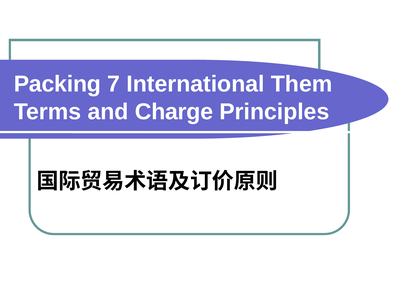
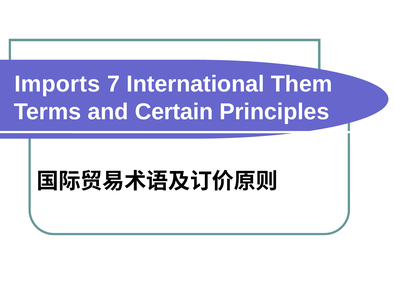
Packing: Packing -> Imports
Charge: Charge -> Certain
